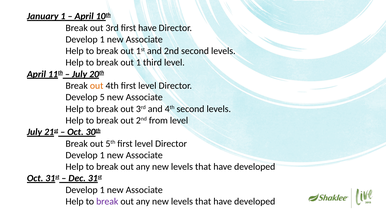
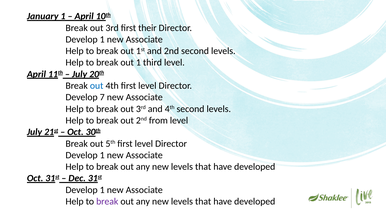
first have: have -> their
out at (97, 86) colour: orange -> blue
5: 5 -> 7
